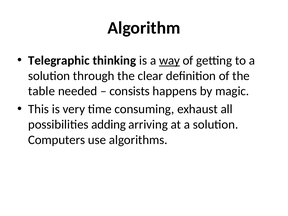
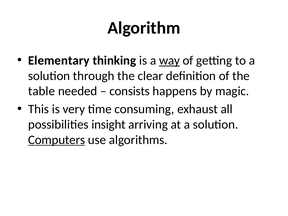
Telegraphic: Telegraphic -> Elementary
adding: adding -> insight
Computers underline: none -> present
